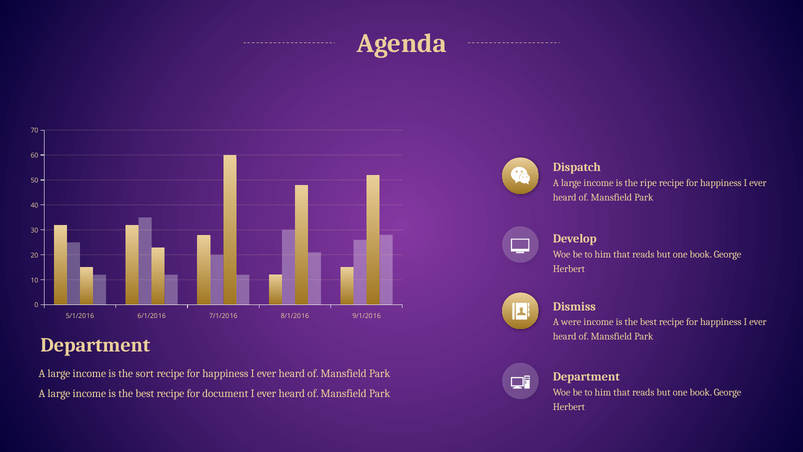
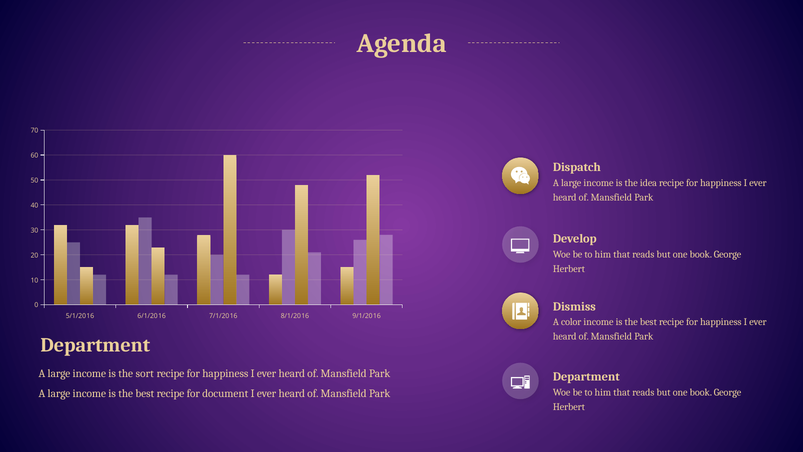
ripe: ripe -> idea
were: were -> color
